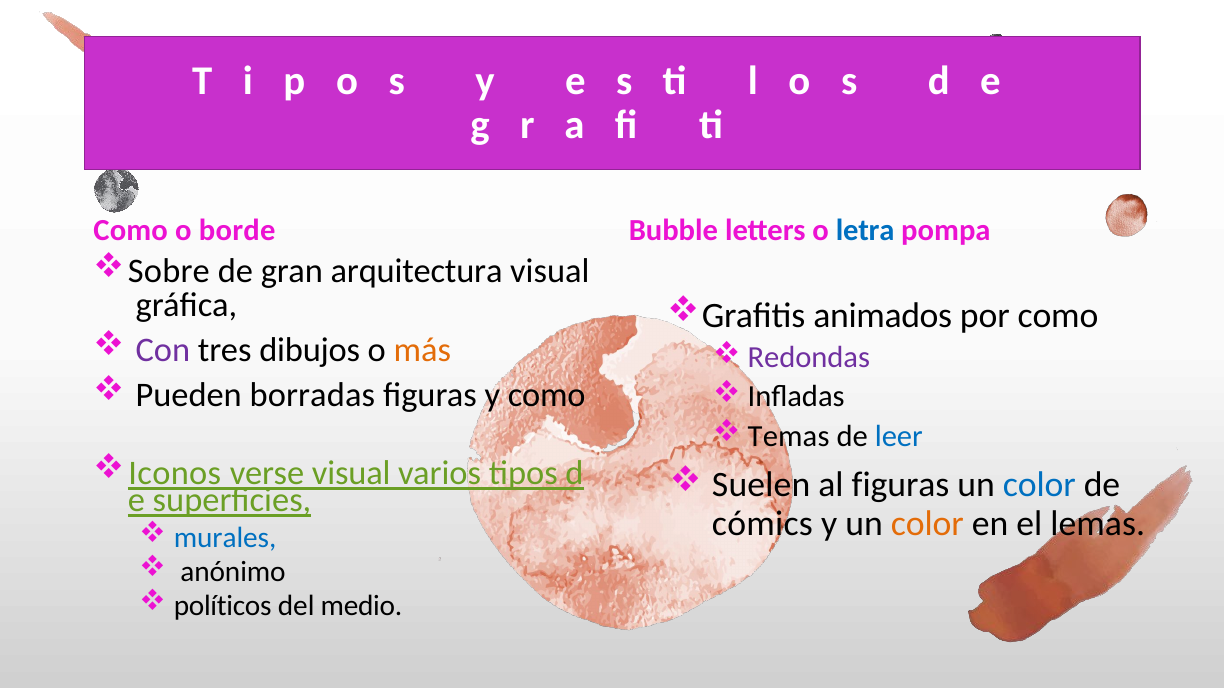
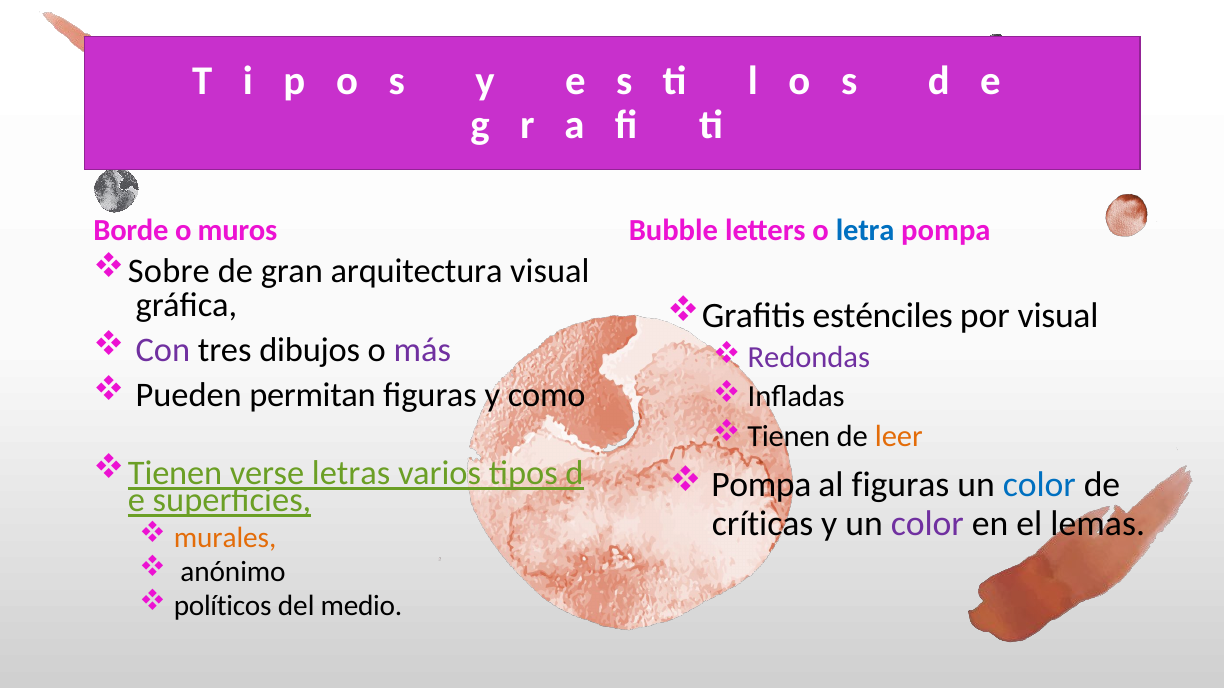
Como at (131, 230): Como -> Borde
borde: borde -> muros
animados: animados -> esténciles
por como: como -> visual
más colour: orange -> purple
borradas: borradas -> permitan
Temas at (789, 437): Temas -> Tienen
leer colour: blue -> orange
Iconos at (175, 474): Iconos -> Tienen
verse visual: visual -> letras
Suelen at (761, 485): Suelen -> Pompa
cómics: cómics -> críticas
color at (927, 524) colour: orange -> purple
murales colour: blue -> orange
